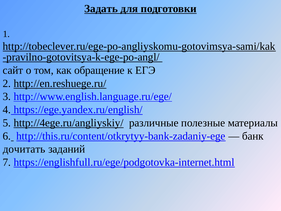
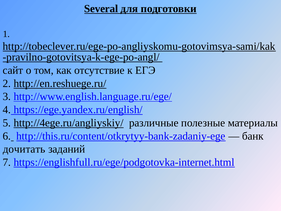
Задать: Задать -> Several
обращение: обращение -> отсутствие
